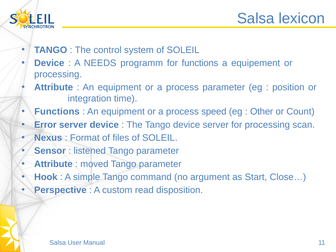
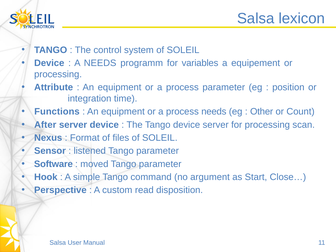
for functions: functions -> variables
process speed: speed -> needs
Error: Error -> After
Attribute at (53, 164): Attribute -> Software
